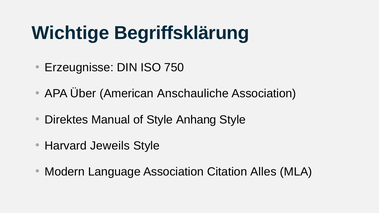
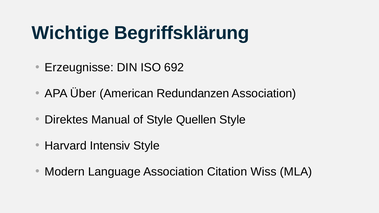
750: 750 -> 692
Anschauliche: Anschauliche -> Redundanzen
Anhang: Anhang -> Quellen
Jeweils: Jeweils -> Intensiv
Alles: Alles -> Wiss
